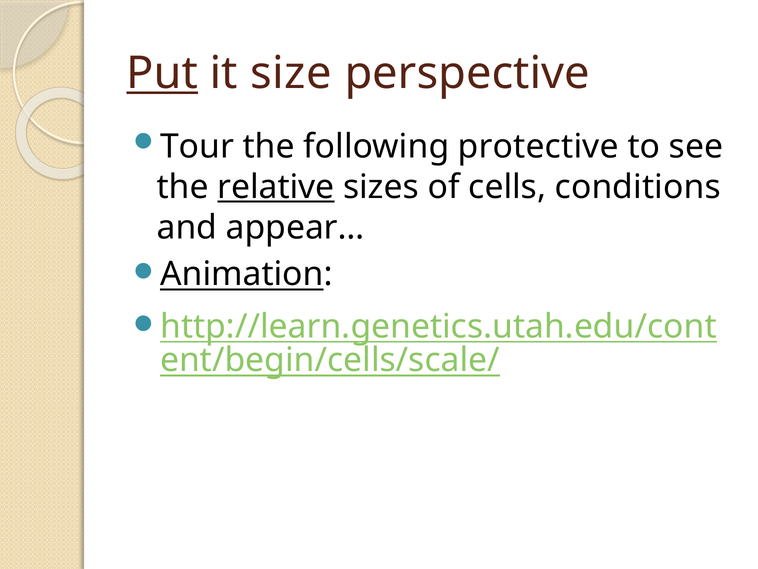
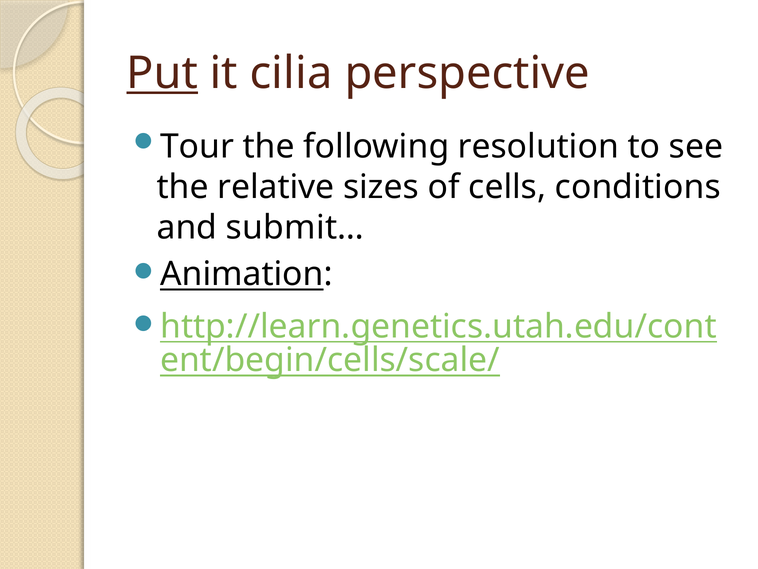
size: size -> cilia
protective: protective -> resolution
relative underline: present -> none
appear…: appear… -> submit…
